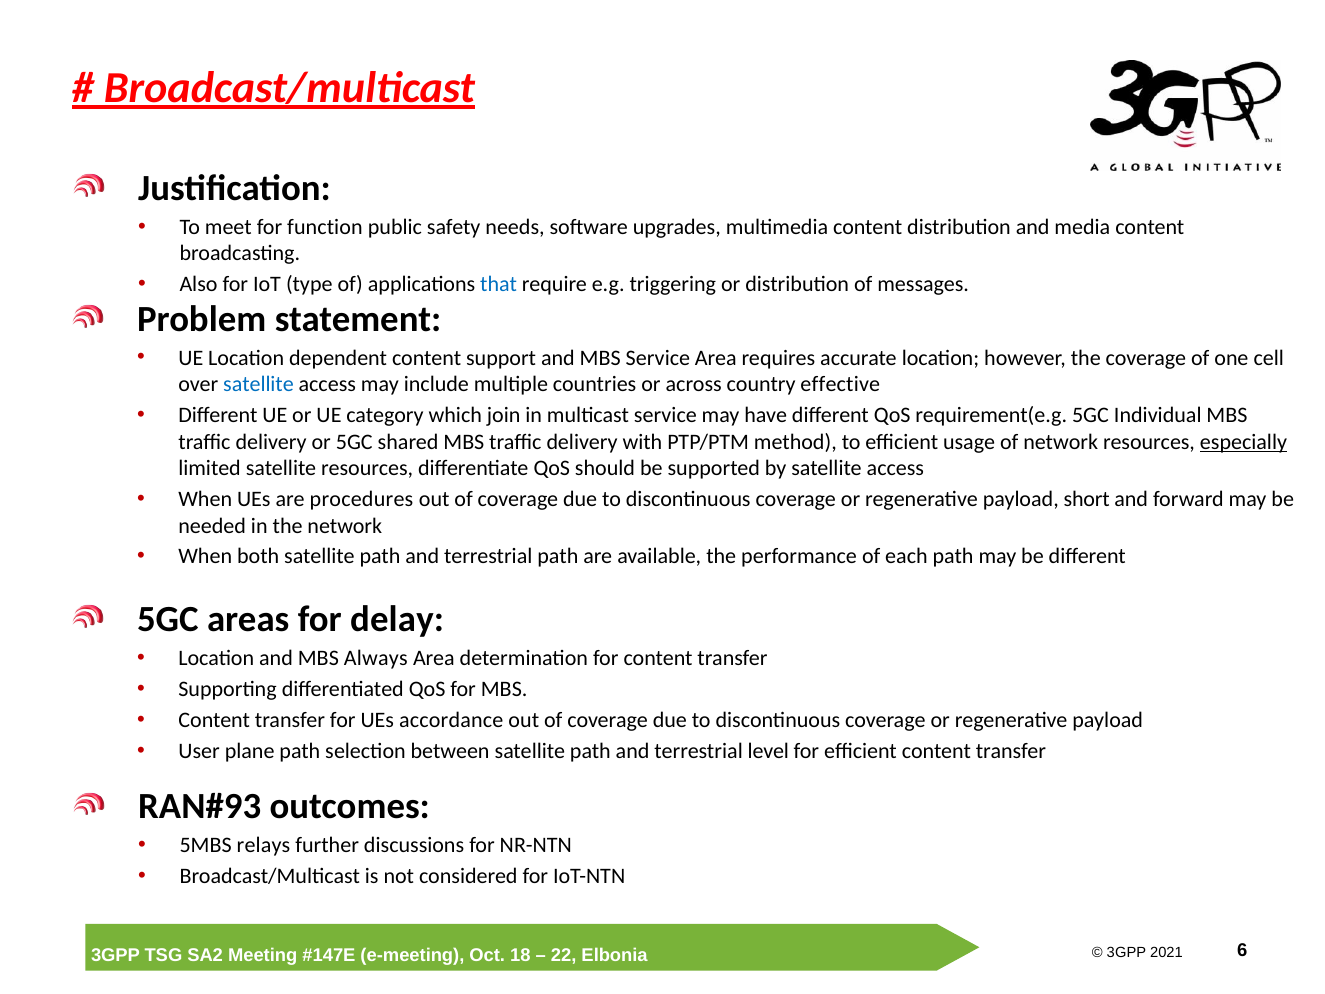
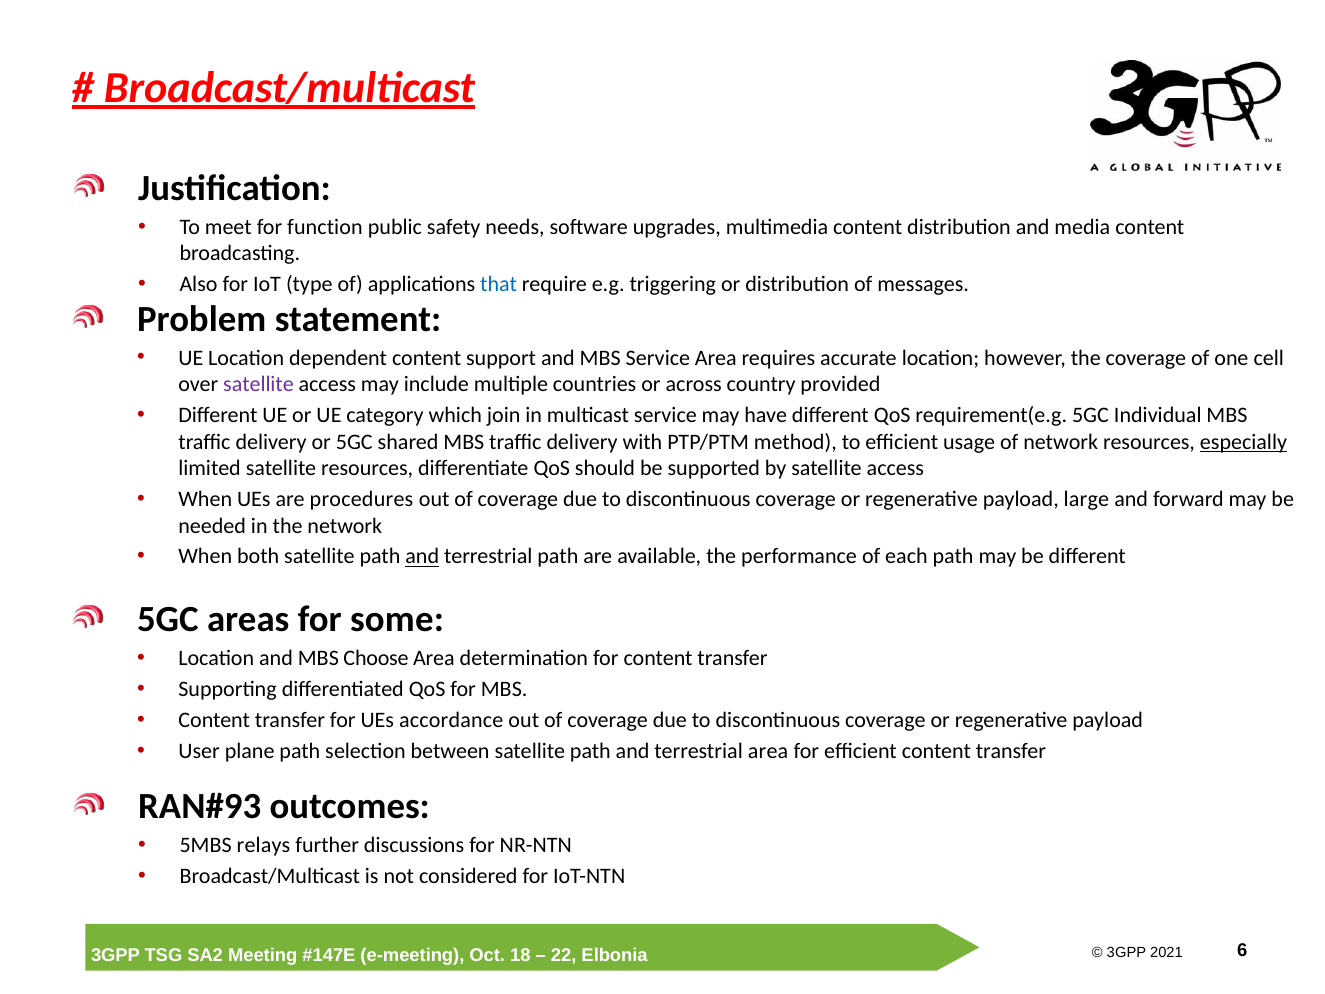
satellite at (258, 384) colour: blue -> purple
effective: effective -> provided
short: short -> large
and at (422, 557) underline: none -> present
delay: delay -> some
Always: Always -> Choose
terrestrial level: level -> area
